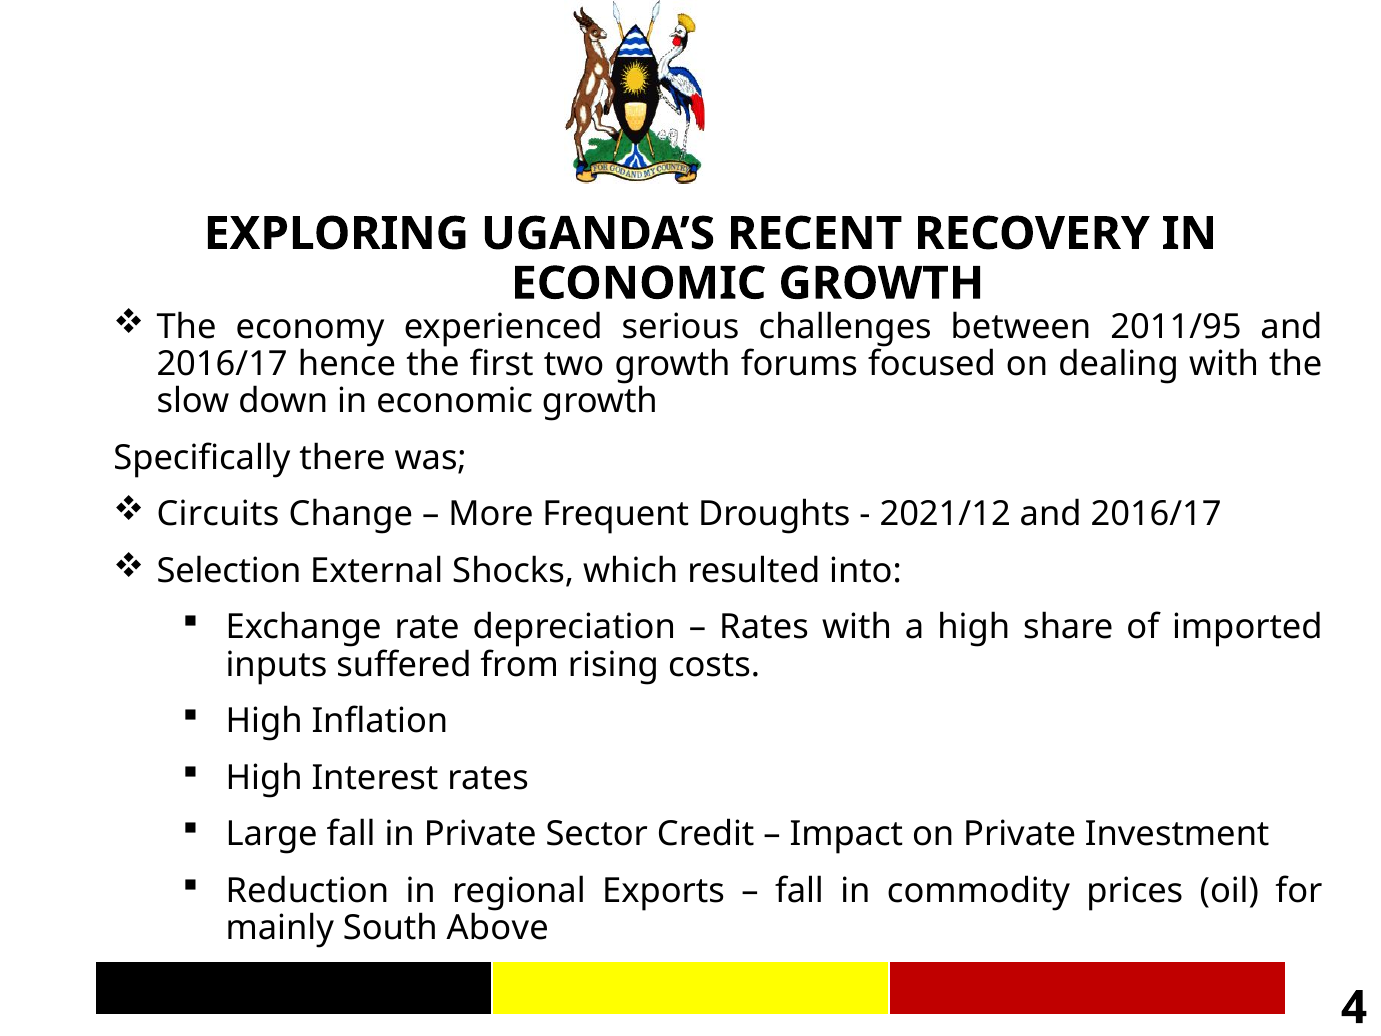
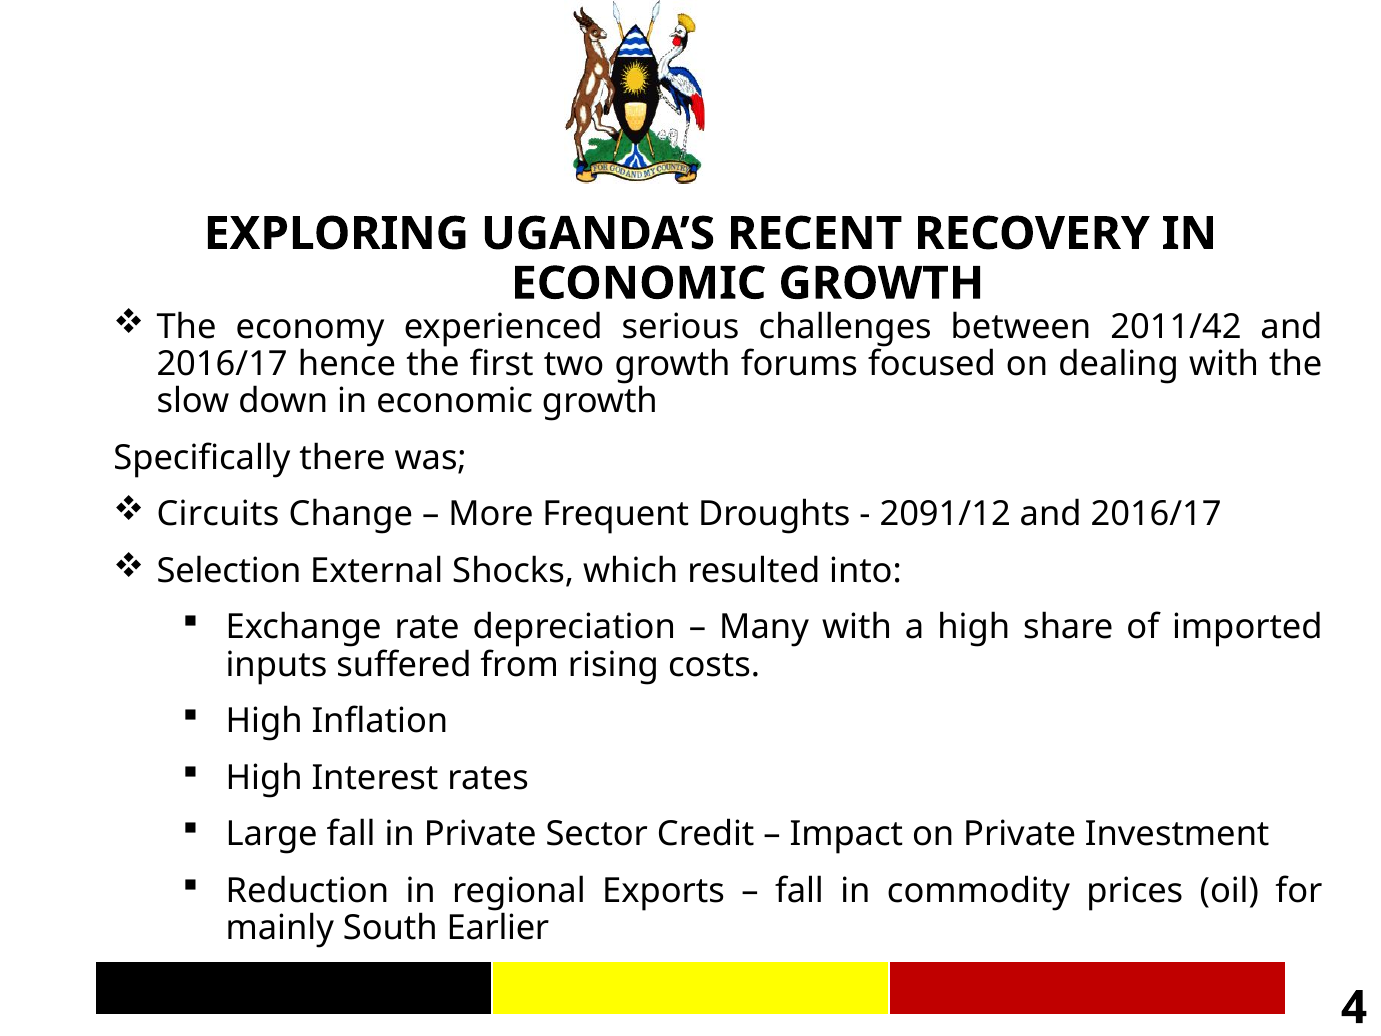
2011/95: 2011/95 -> 2011/42
2021/12: 2021/12 -> 2091/12
Rates at (764, 627): Rates -> Many
Above: Above -> Earlier
